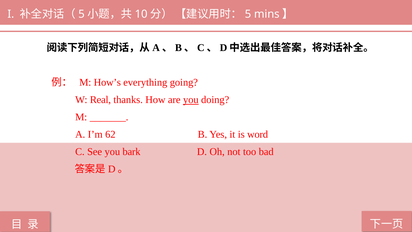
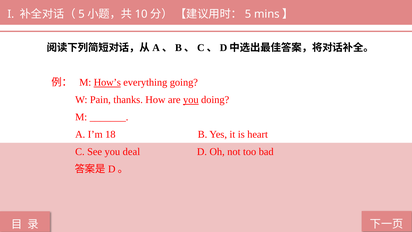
How’s underline: none -> present
Real: Real -> Pain
62: 62 -> 18
word: word -> heart
bark: bark -> deal
